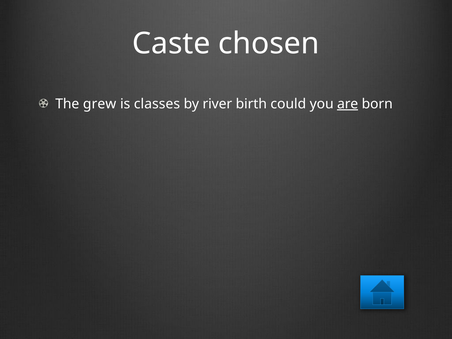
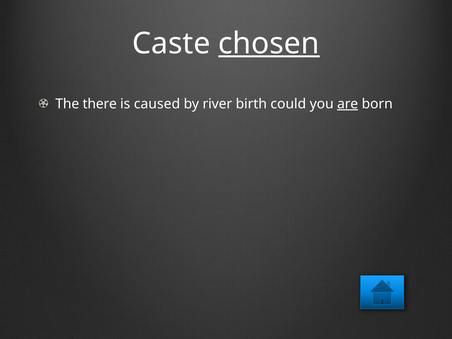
chosen underline: none -> present
grew: grew -> there
classes: classes -> caused
